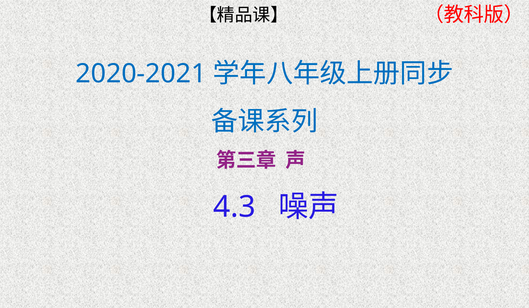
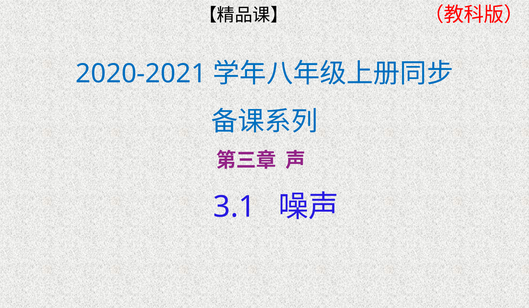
4.3: 4.3 -> 3.1
